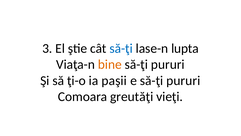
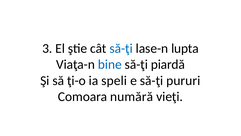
bine colour: orange -> blue
pururi at (168, 64): pururi -> piardă
paşii: paşii -> speli
greutăţi: greutăţi -> numără
